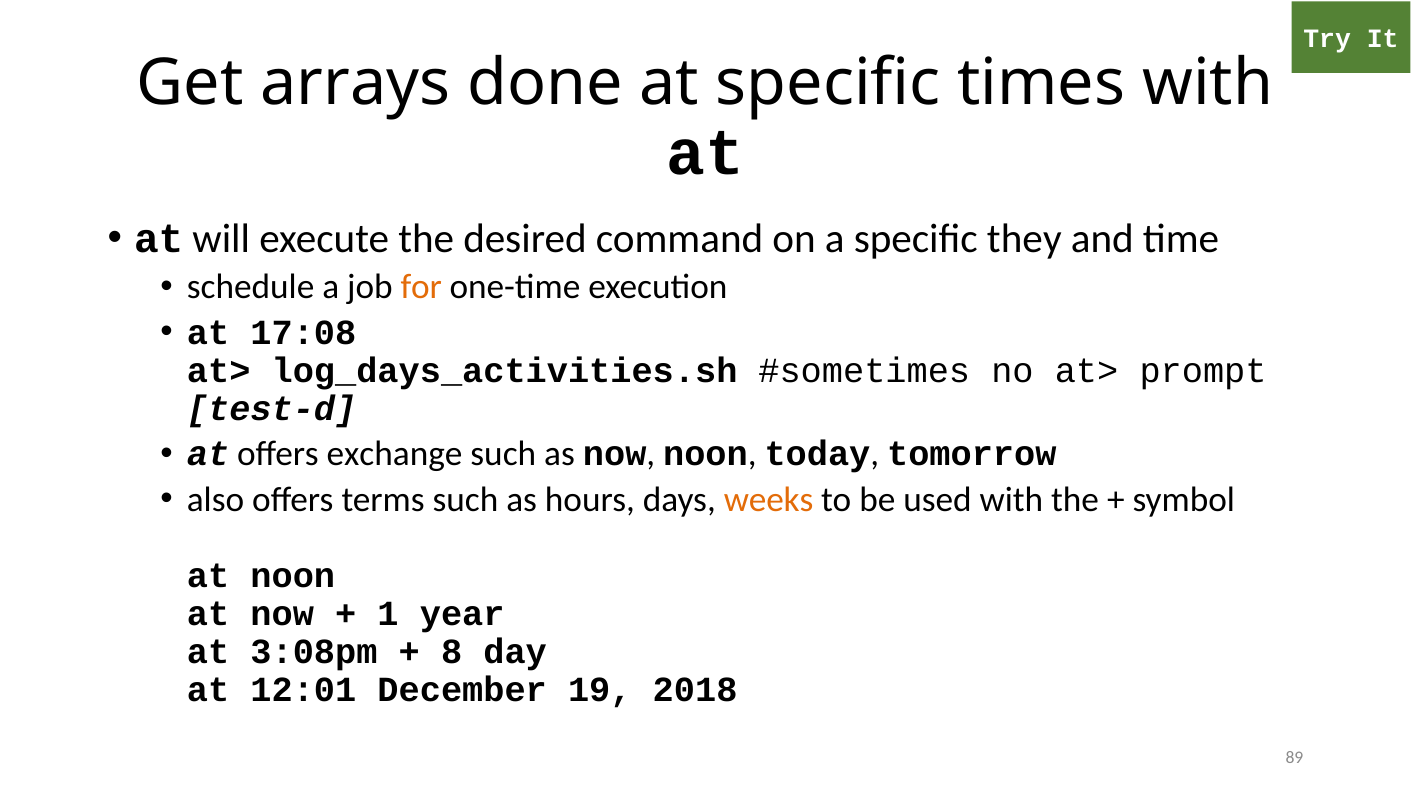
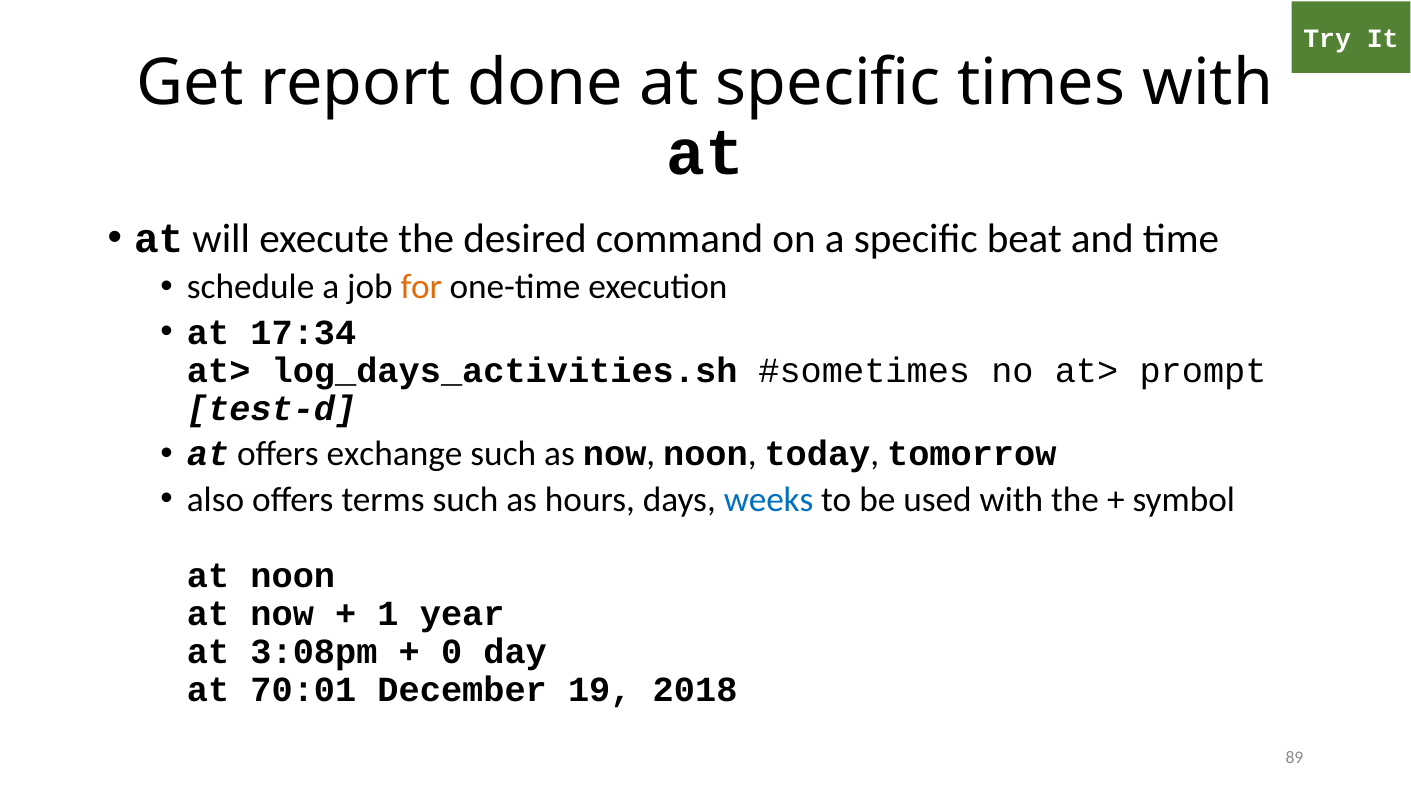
arrays: arrays -> report
they: they -> beat
17:08: 17:08 -> 17:34
weeks colour: orange -> blue
8: 8 -> 0
12:01: 12:01 -> 70:01
